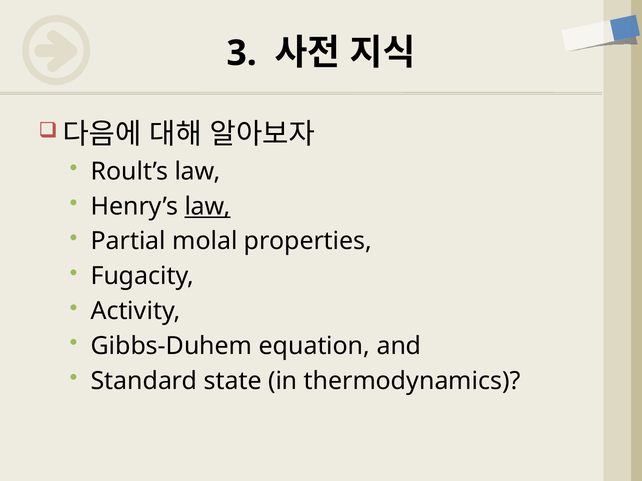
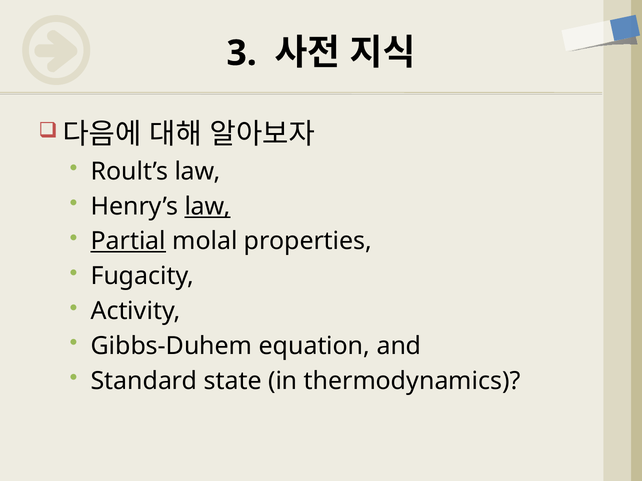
Partial underline: none -> present
